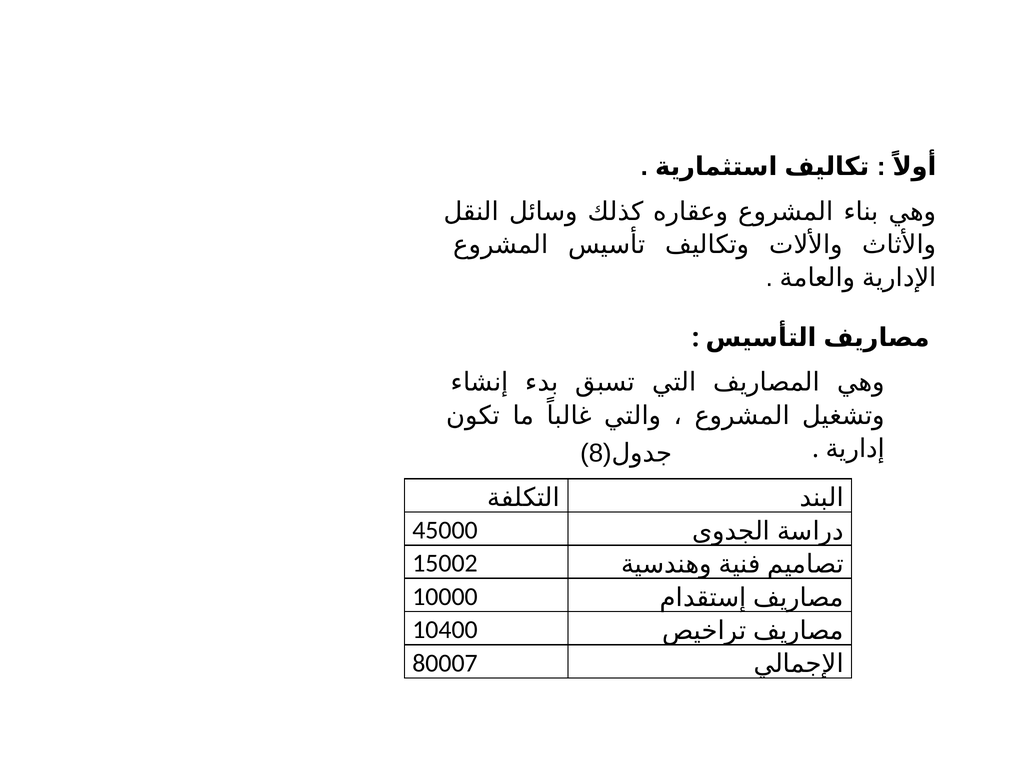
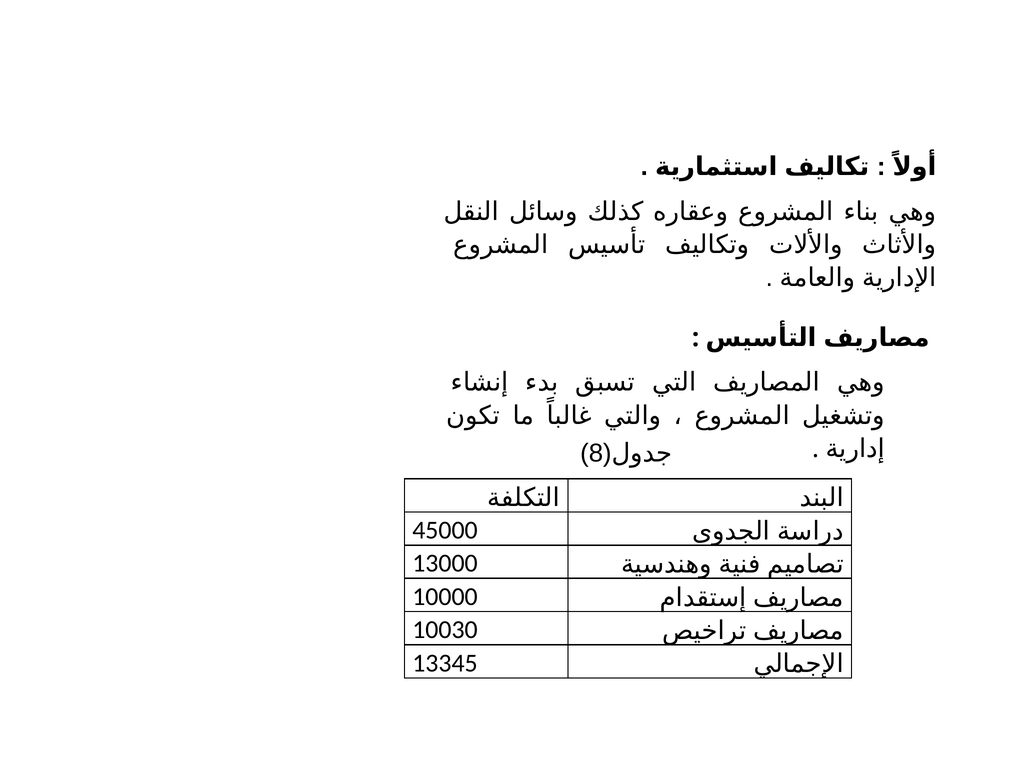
15002: 15002 -> 13000
10400: 10400 -> 10030
80007: 80007 -> 13345
